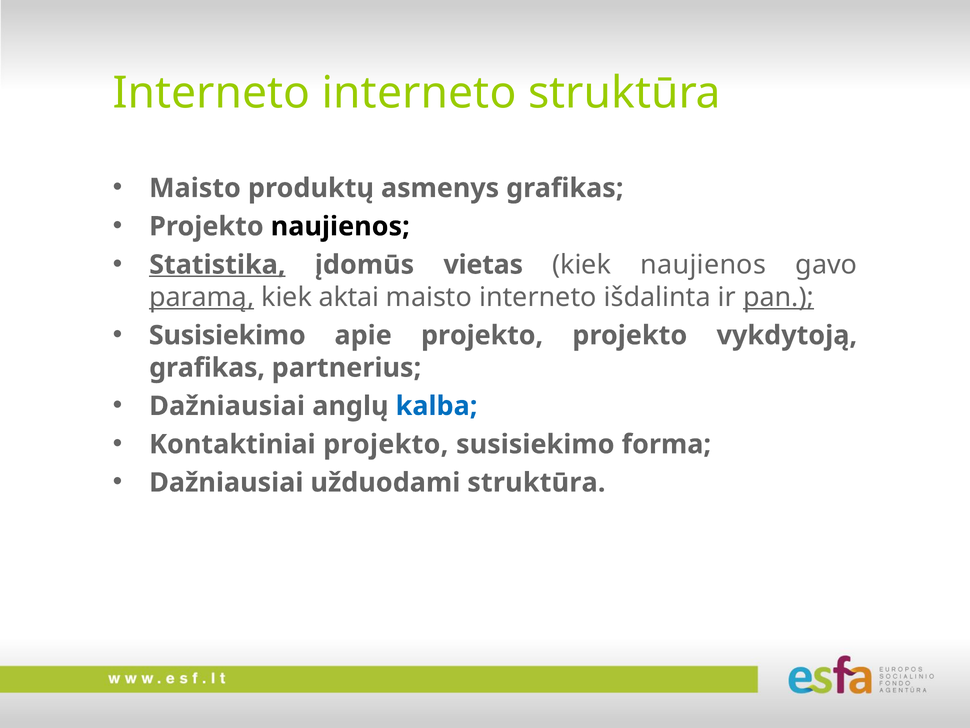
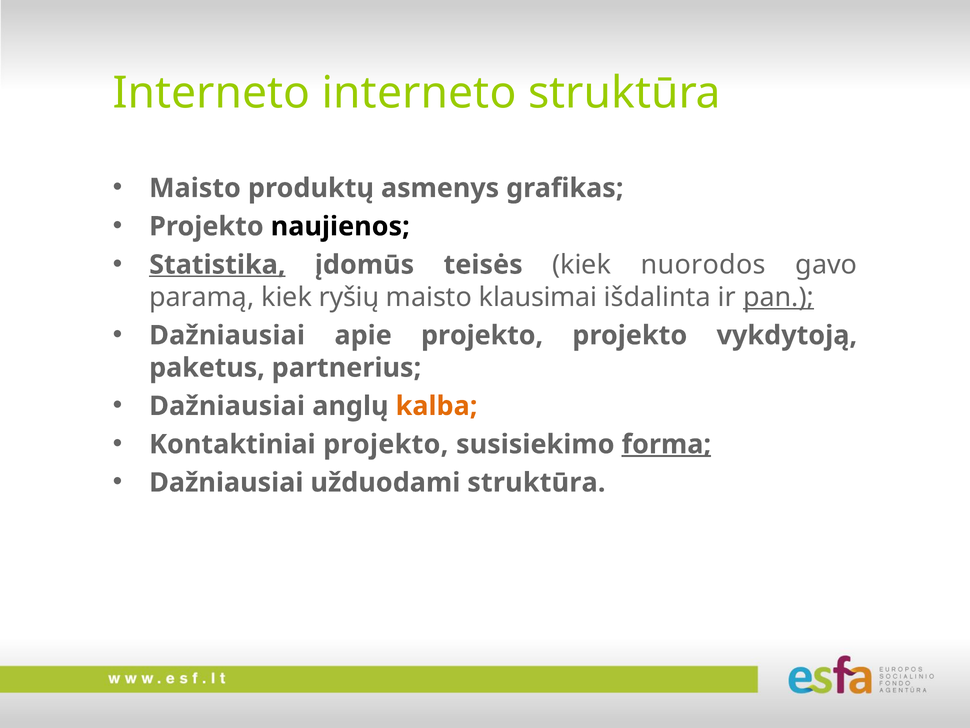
vietas: vietas -> teisės
kiek naujienos: naujienos -> nuorodos
paramą underline: present -> none
aktai: aktai -> ryšių
maisto interneto: interneto -> klausimai
Susisiekimo at (227, 335): Susisiekimo -> Dažniausiai
grafikas at (207, 368): grafikas -> paketus
kalba colour: blue -> orange
forma underline: none -> present
